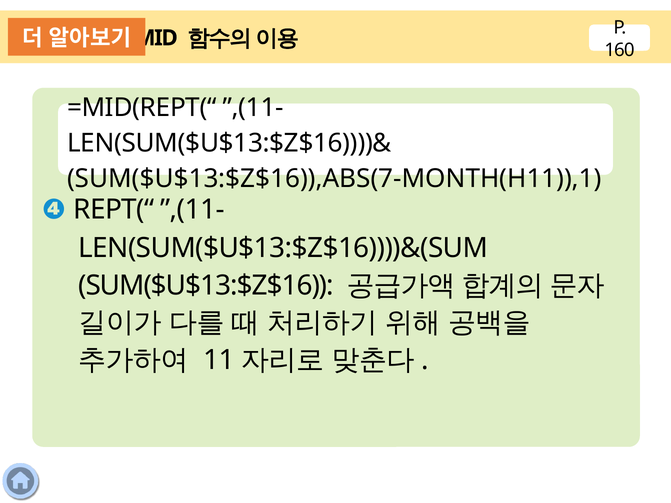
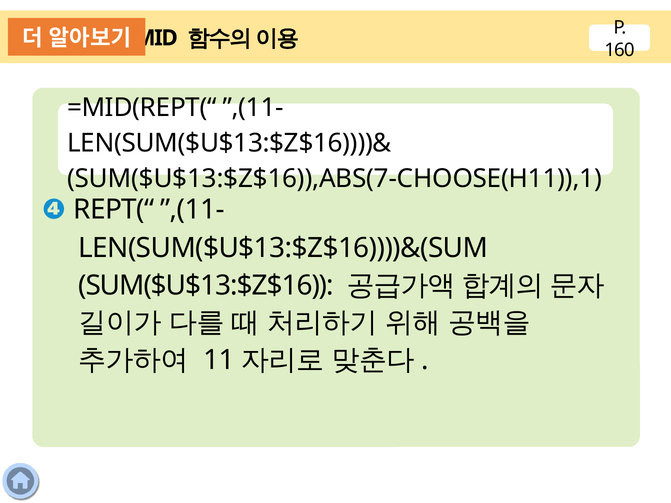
SUM($U$13:$Z$16)),ABS(7-MONTH(H11)),1: SUM($U$13:$Z$16)),ABS(7-MONTH(H11)),1 -> SUM($U$13:$Z$16)),ABS(7-CHOOSE(H11)),1
